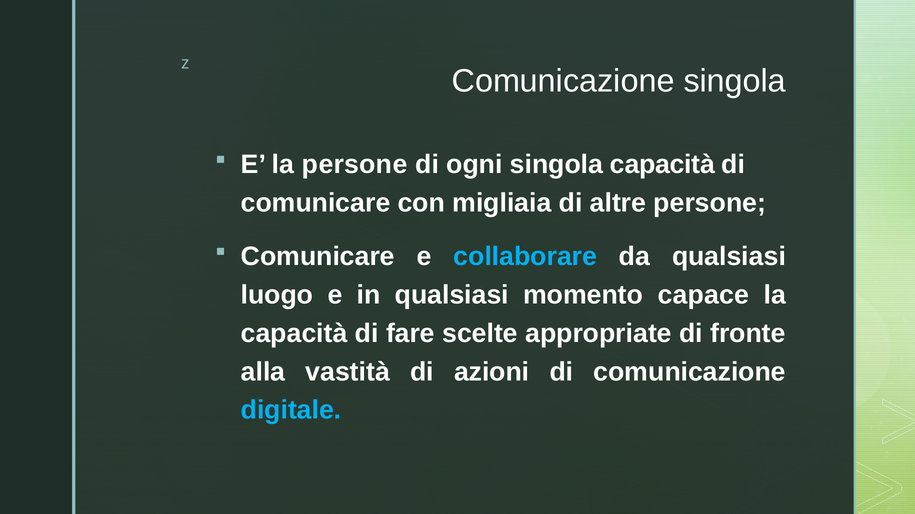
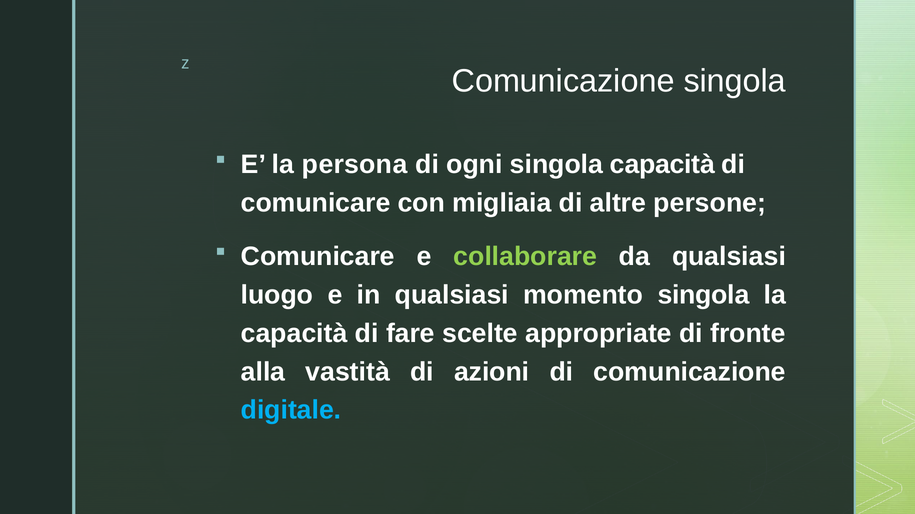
la persone: persone -> persona
collaborare colour: light blue -> light green
momento capace: capace -> singola
